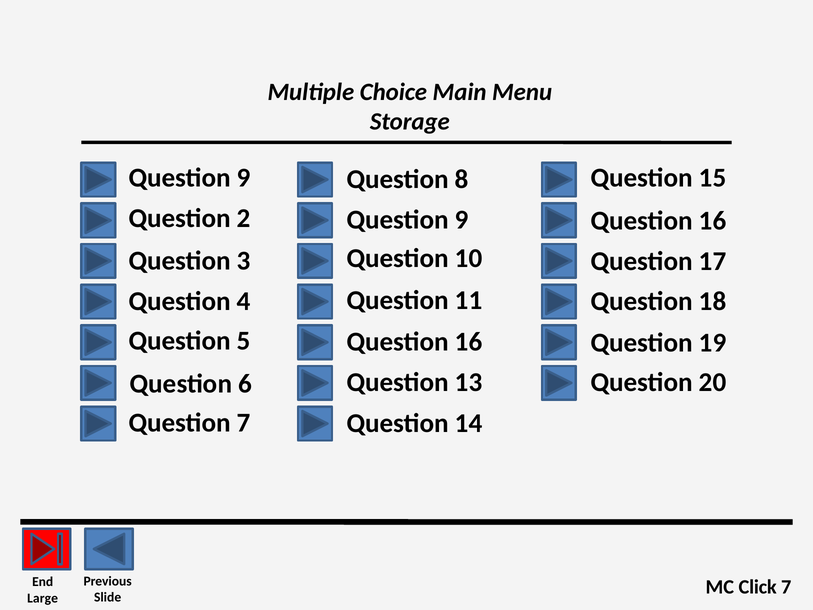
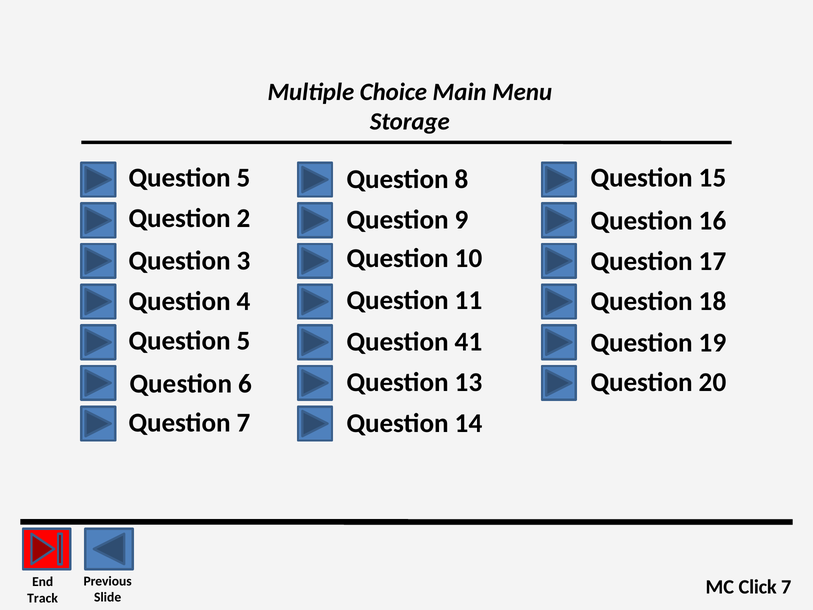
9 at (244, 178): 9 -> 5
16 at (469, 342): 16 -> 41
Large: Large -> Track
